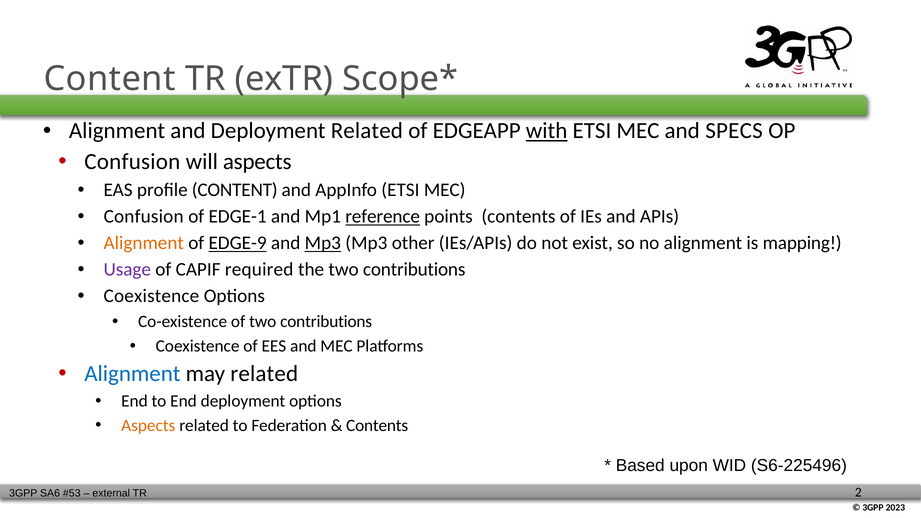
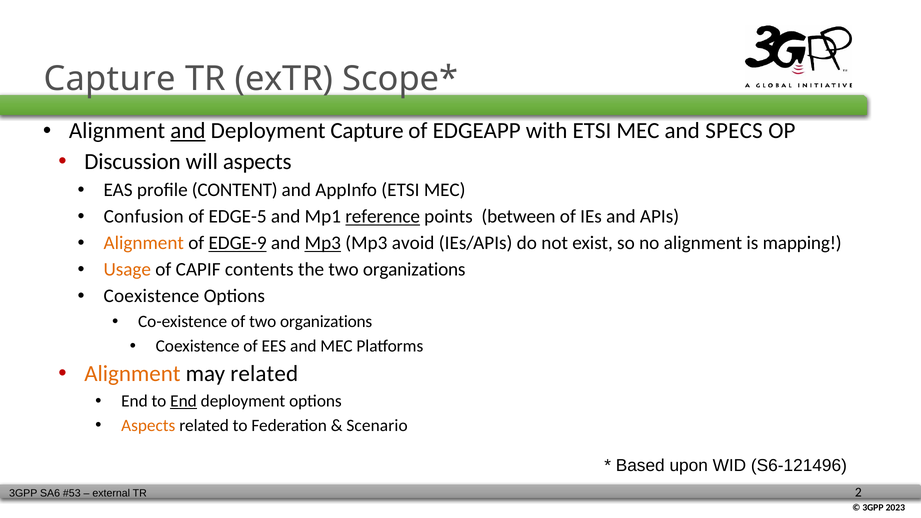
Content at (110, 79): Content -> Capture
and at (188, 131) underline: none -> present
Deployment Related: Related -> Capture
with underline: present -> none
Confusion at (132, 161): Confusion -> Discussion
EDGE-1: EDGE-1 -> EDGE-5
points contents: contents -> between
other: other -> avoid
Usage colour: purple -> orange
required: required -> contents
the two contributions: contributions -> organizations
of two contributions: contributions -> organizations
Alignment at (132, 374) colour: blue -> orange
End at (183, 401) underline: none -> present
Contents at (377, 425): Contents -> Scenario
S6-225496: S6-225496 -> S6-121496
